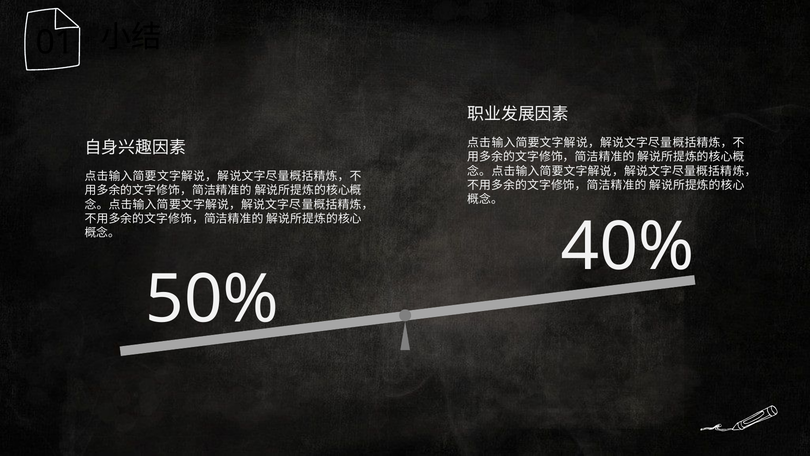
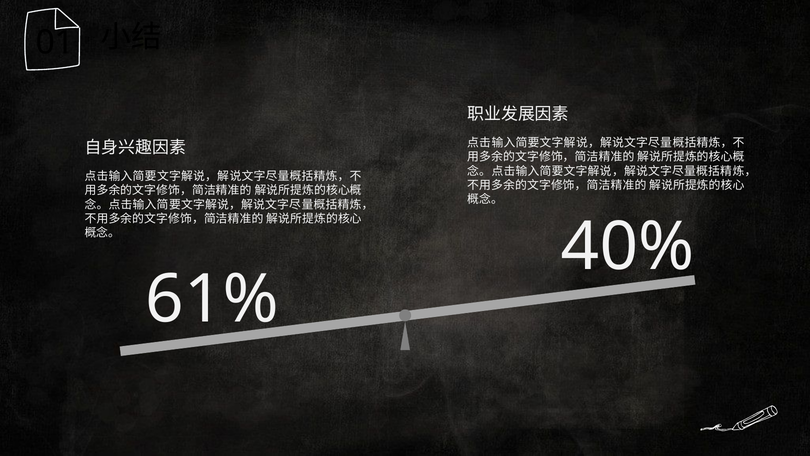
50%: 50% -> 61%
